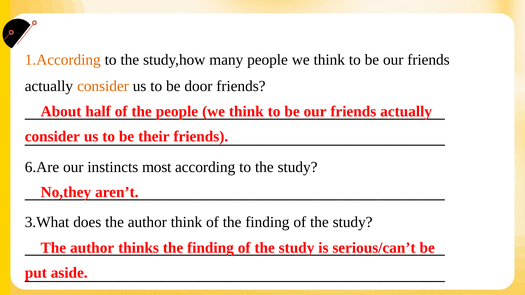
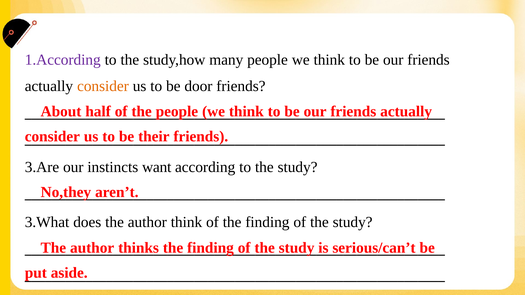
1.According colour: orange -> purple
6.Are: 6.Are -> 3.Are
most: most -> want
